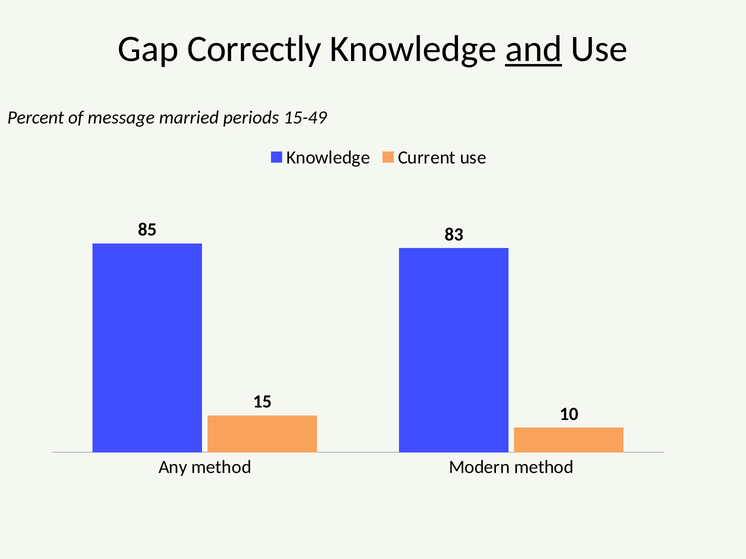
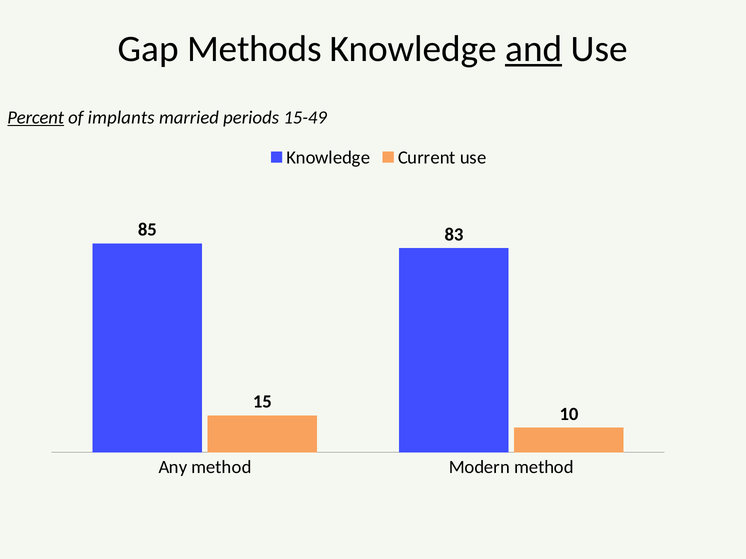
Correctly: Correctly -> Methods
Percent underline: none -> present
message: message -> implants
